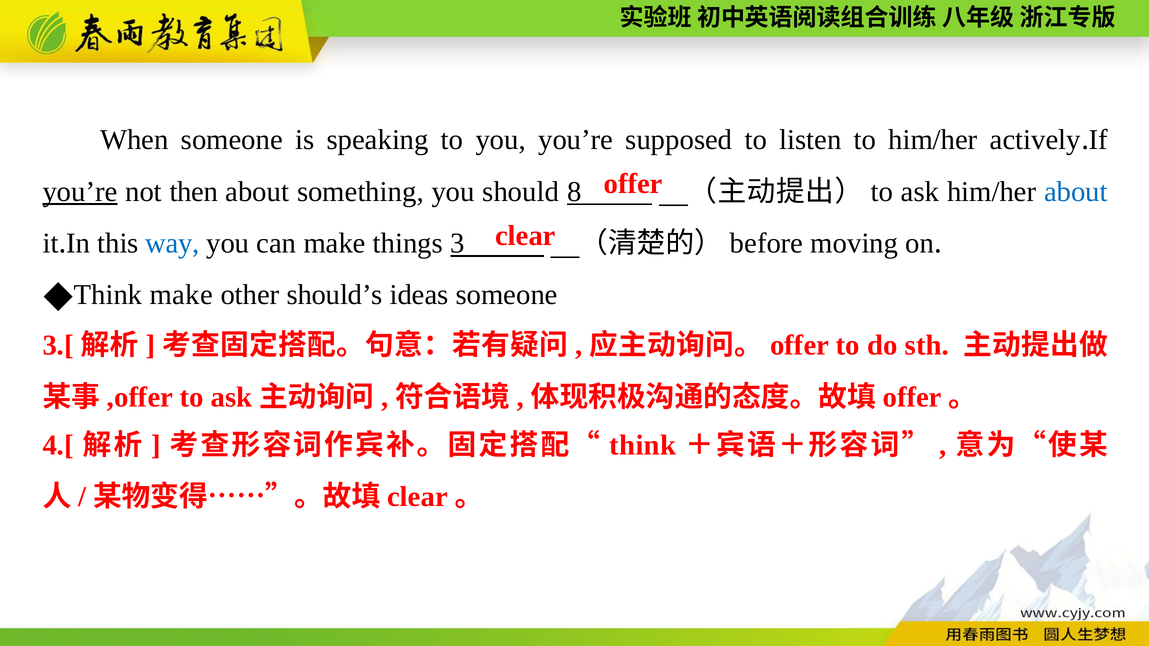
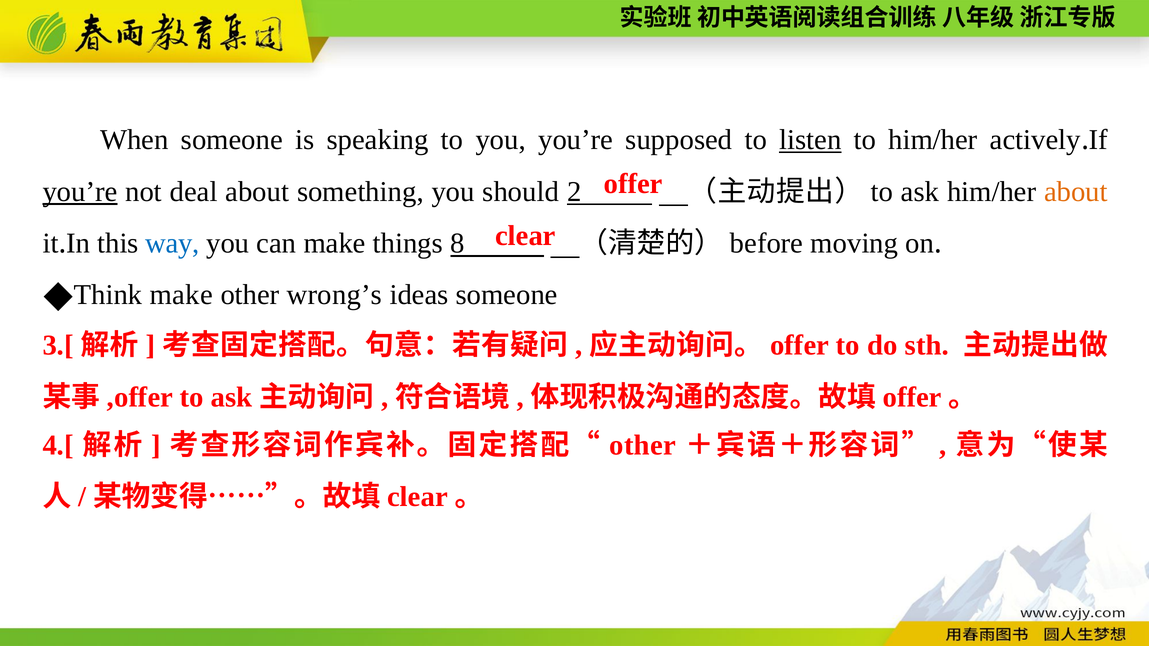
listen underline: none -> present
then: then -> deal
8: 8 -> 2
about at (1076, 192) colour: blue -> orange
3: 3 -> 8
should’s: should’s -> wrong’s
think at (643, 445): think -> other
